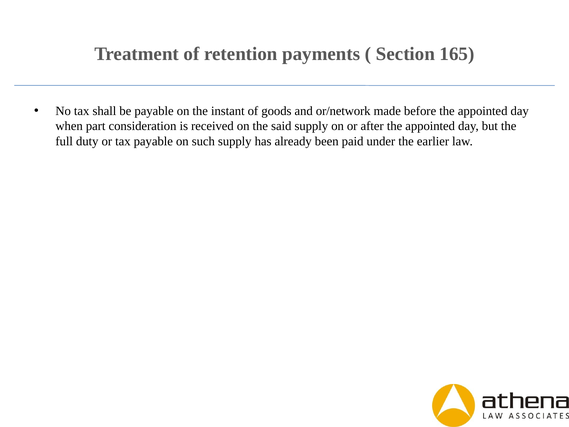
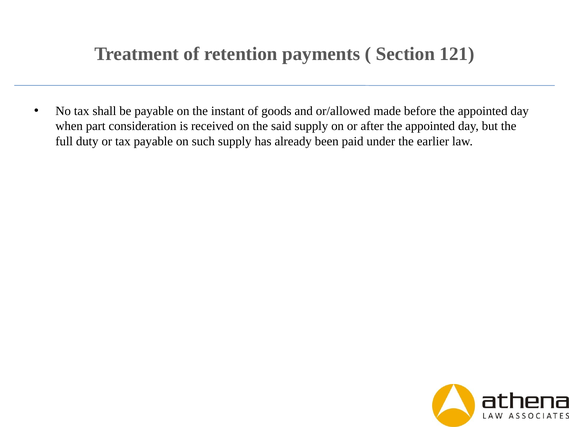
165: 165 -> 121
or/network: or/network -> or/allowed
